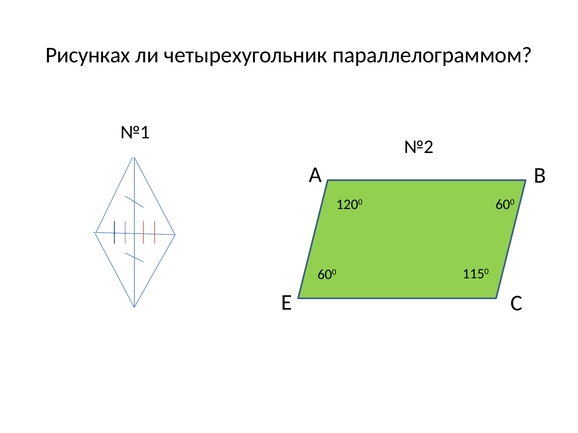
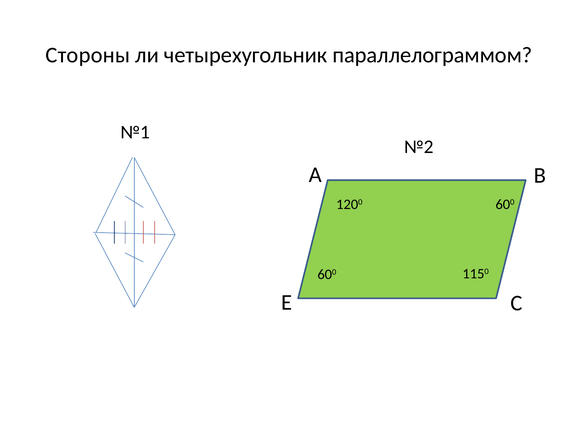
Рисунках: Рисунках -> Стороны
